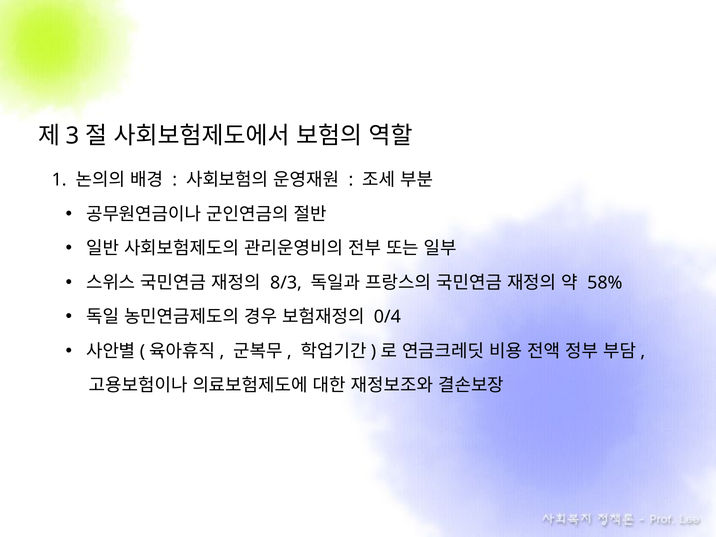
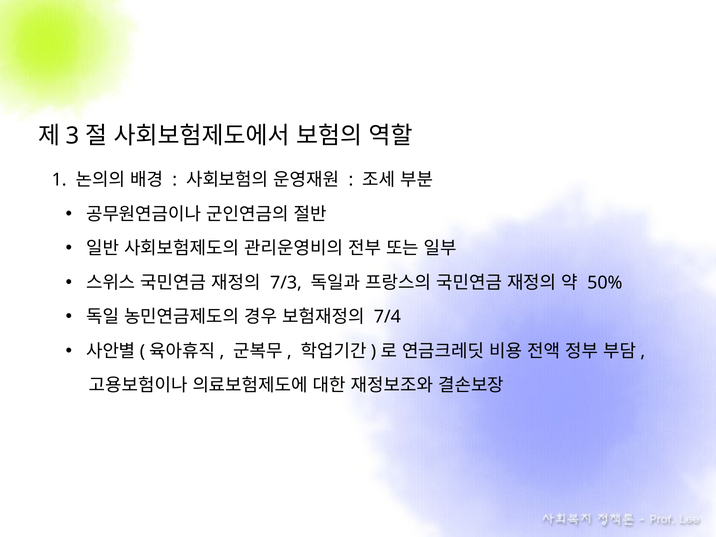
8/3: 8/3 -> 7/3
58%: 58% -> 50%
0/4: 0/4 -> 7/4
